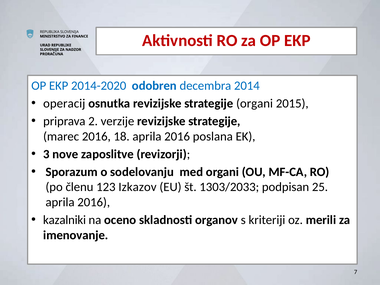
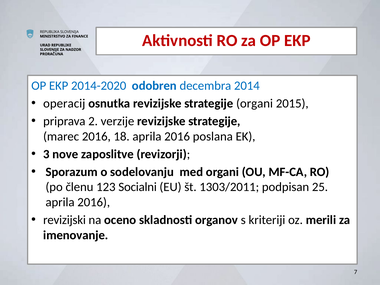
Izkazov: Izkazov -> Socialni
1303/2033: 1303/2033 -> 1303/2011
kazalniki: kazalniki -> revizijski
